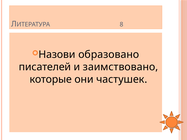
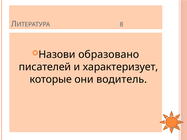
заимствовано: заимствовано -> характеризует
частушек: частушек -> водитель
